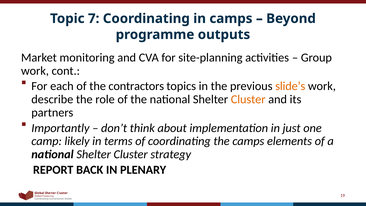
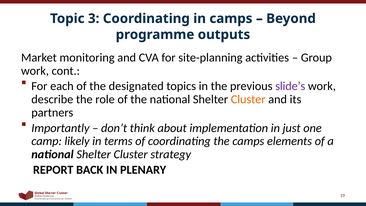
7: 7 -> 3
contractors: contractors -> designated
slide’s colour: orange -> purple
